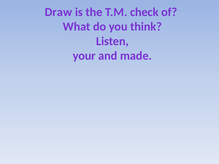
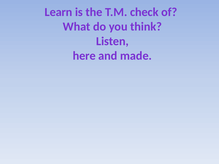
Draw: Draw -> Learn
your: your -> here
